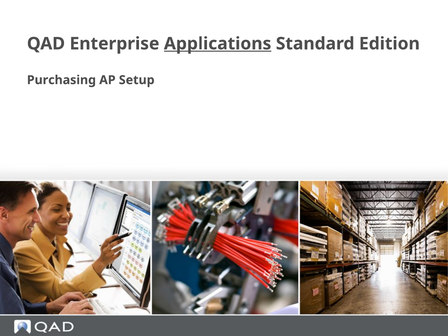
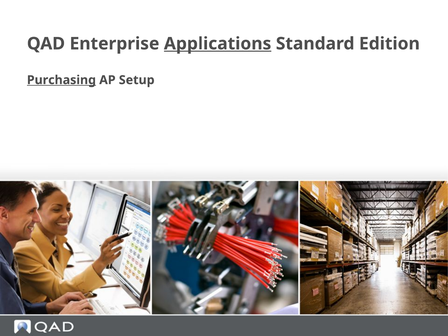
Purchasing underline: none -> present
